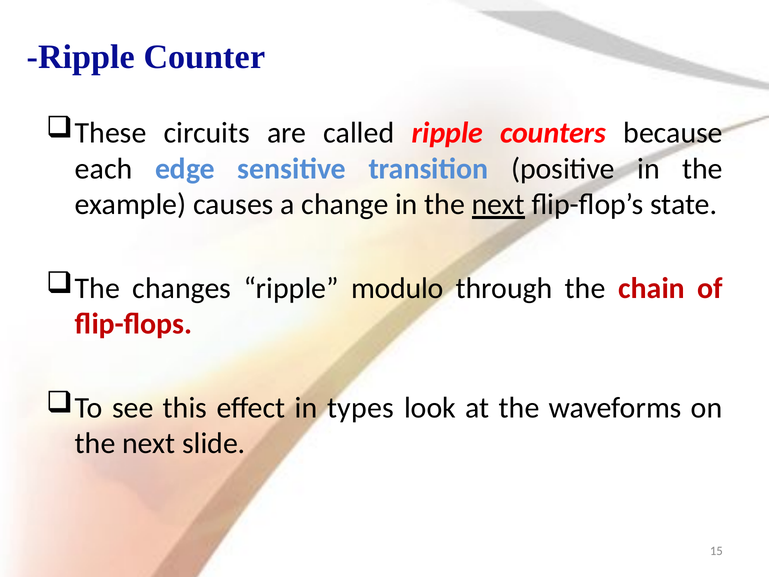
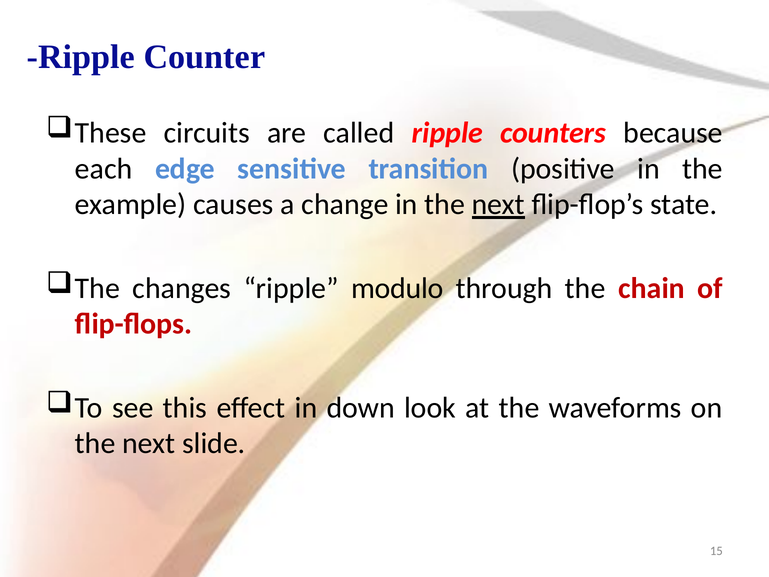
types: types -> down
